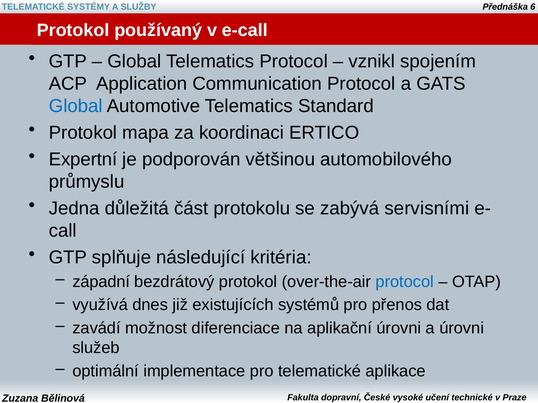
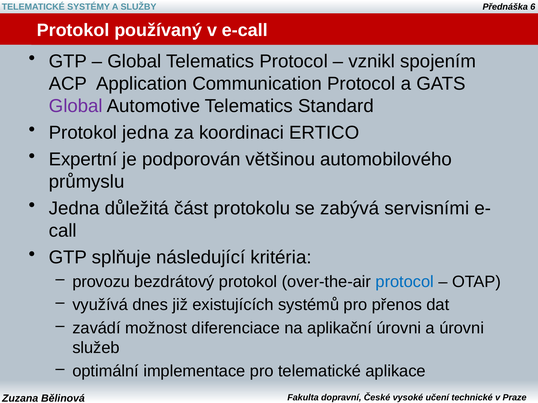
Global at (76, 106) colour: blue -> purple
Protokol mapa: mapa -> jedna
západní: západní -> provozu
